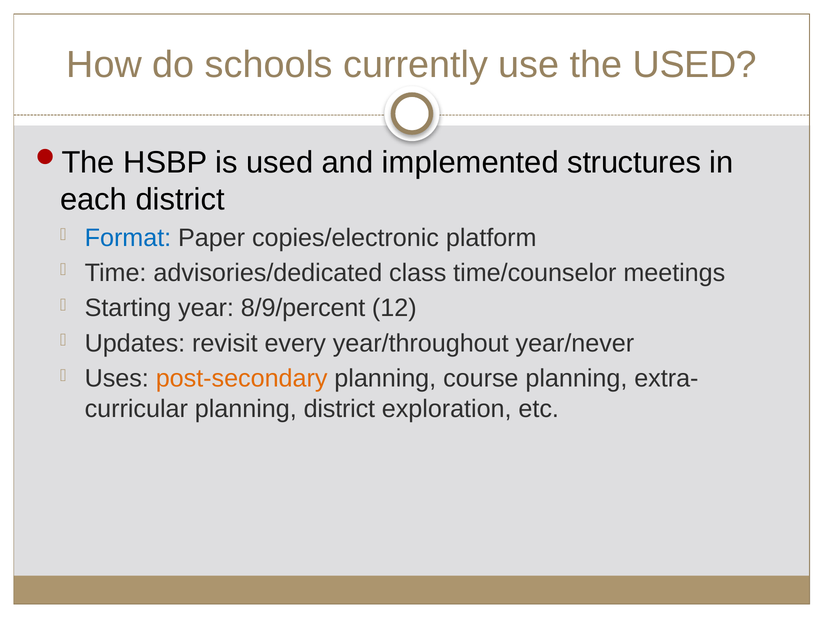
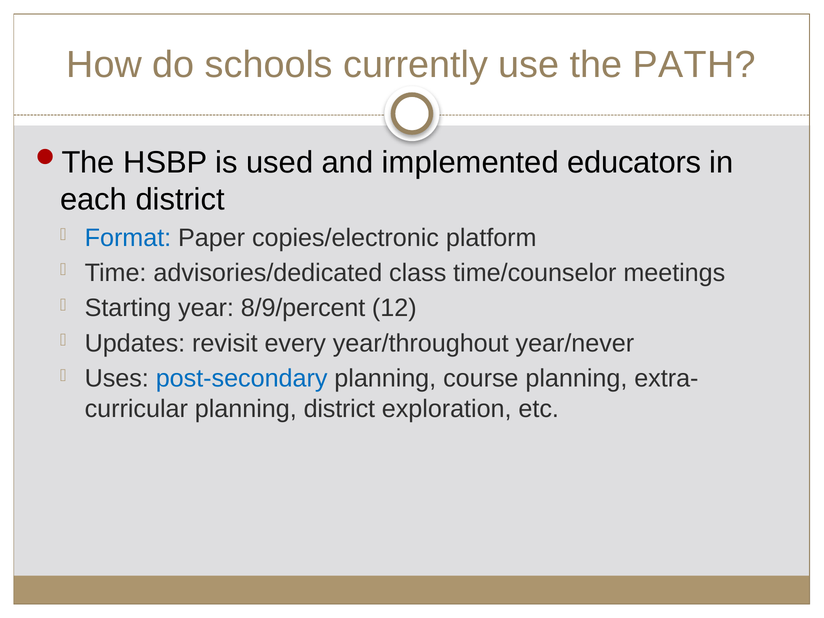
the USED: USED -> PATH
structures: structures -> educators
post-secondary colour: orange -> blue
